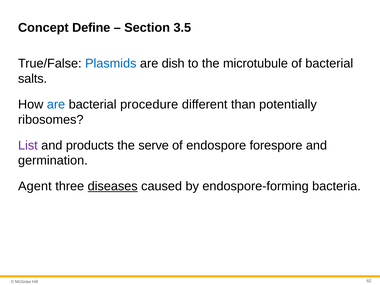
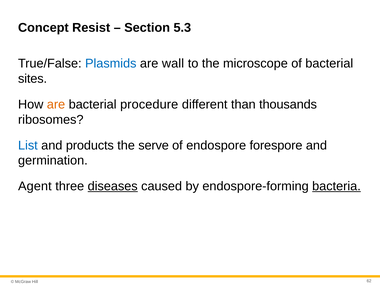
Define: Define -> Resist
3.5: 3.5 -> 5.3
dish: dish -> wall
microtubule: microtubule -> microscope
salts: salts -> sites
are at (56, 104) colour: blue -> orange
potentially: potentially -> thousands
List colour: purple -> blue
bacteria underline: none -> present
